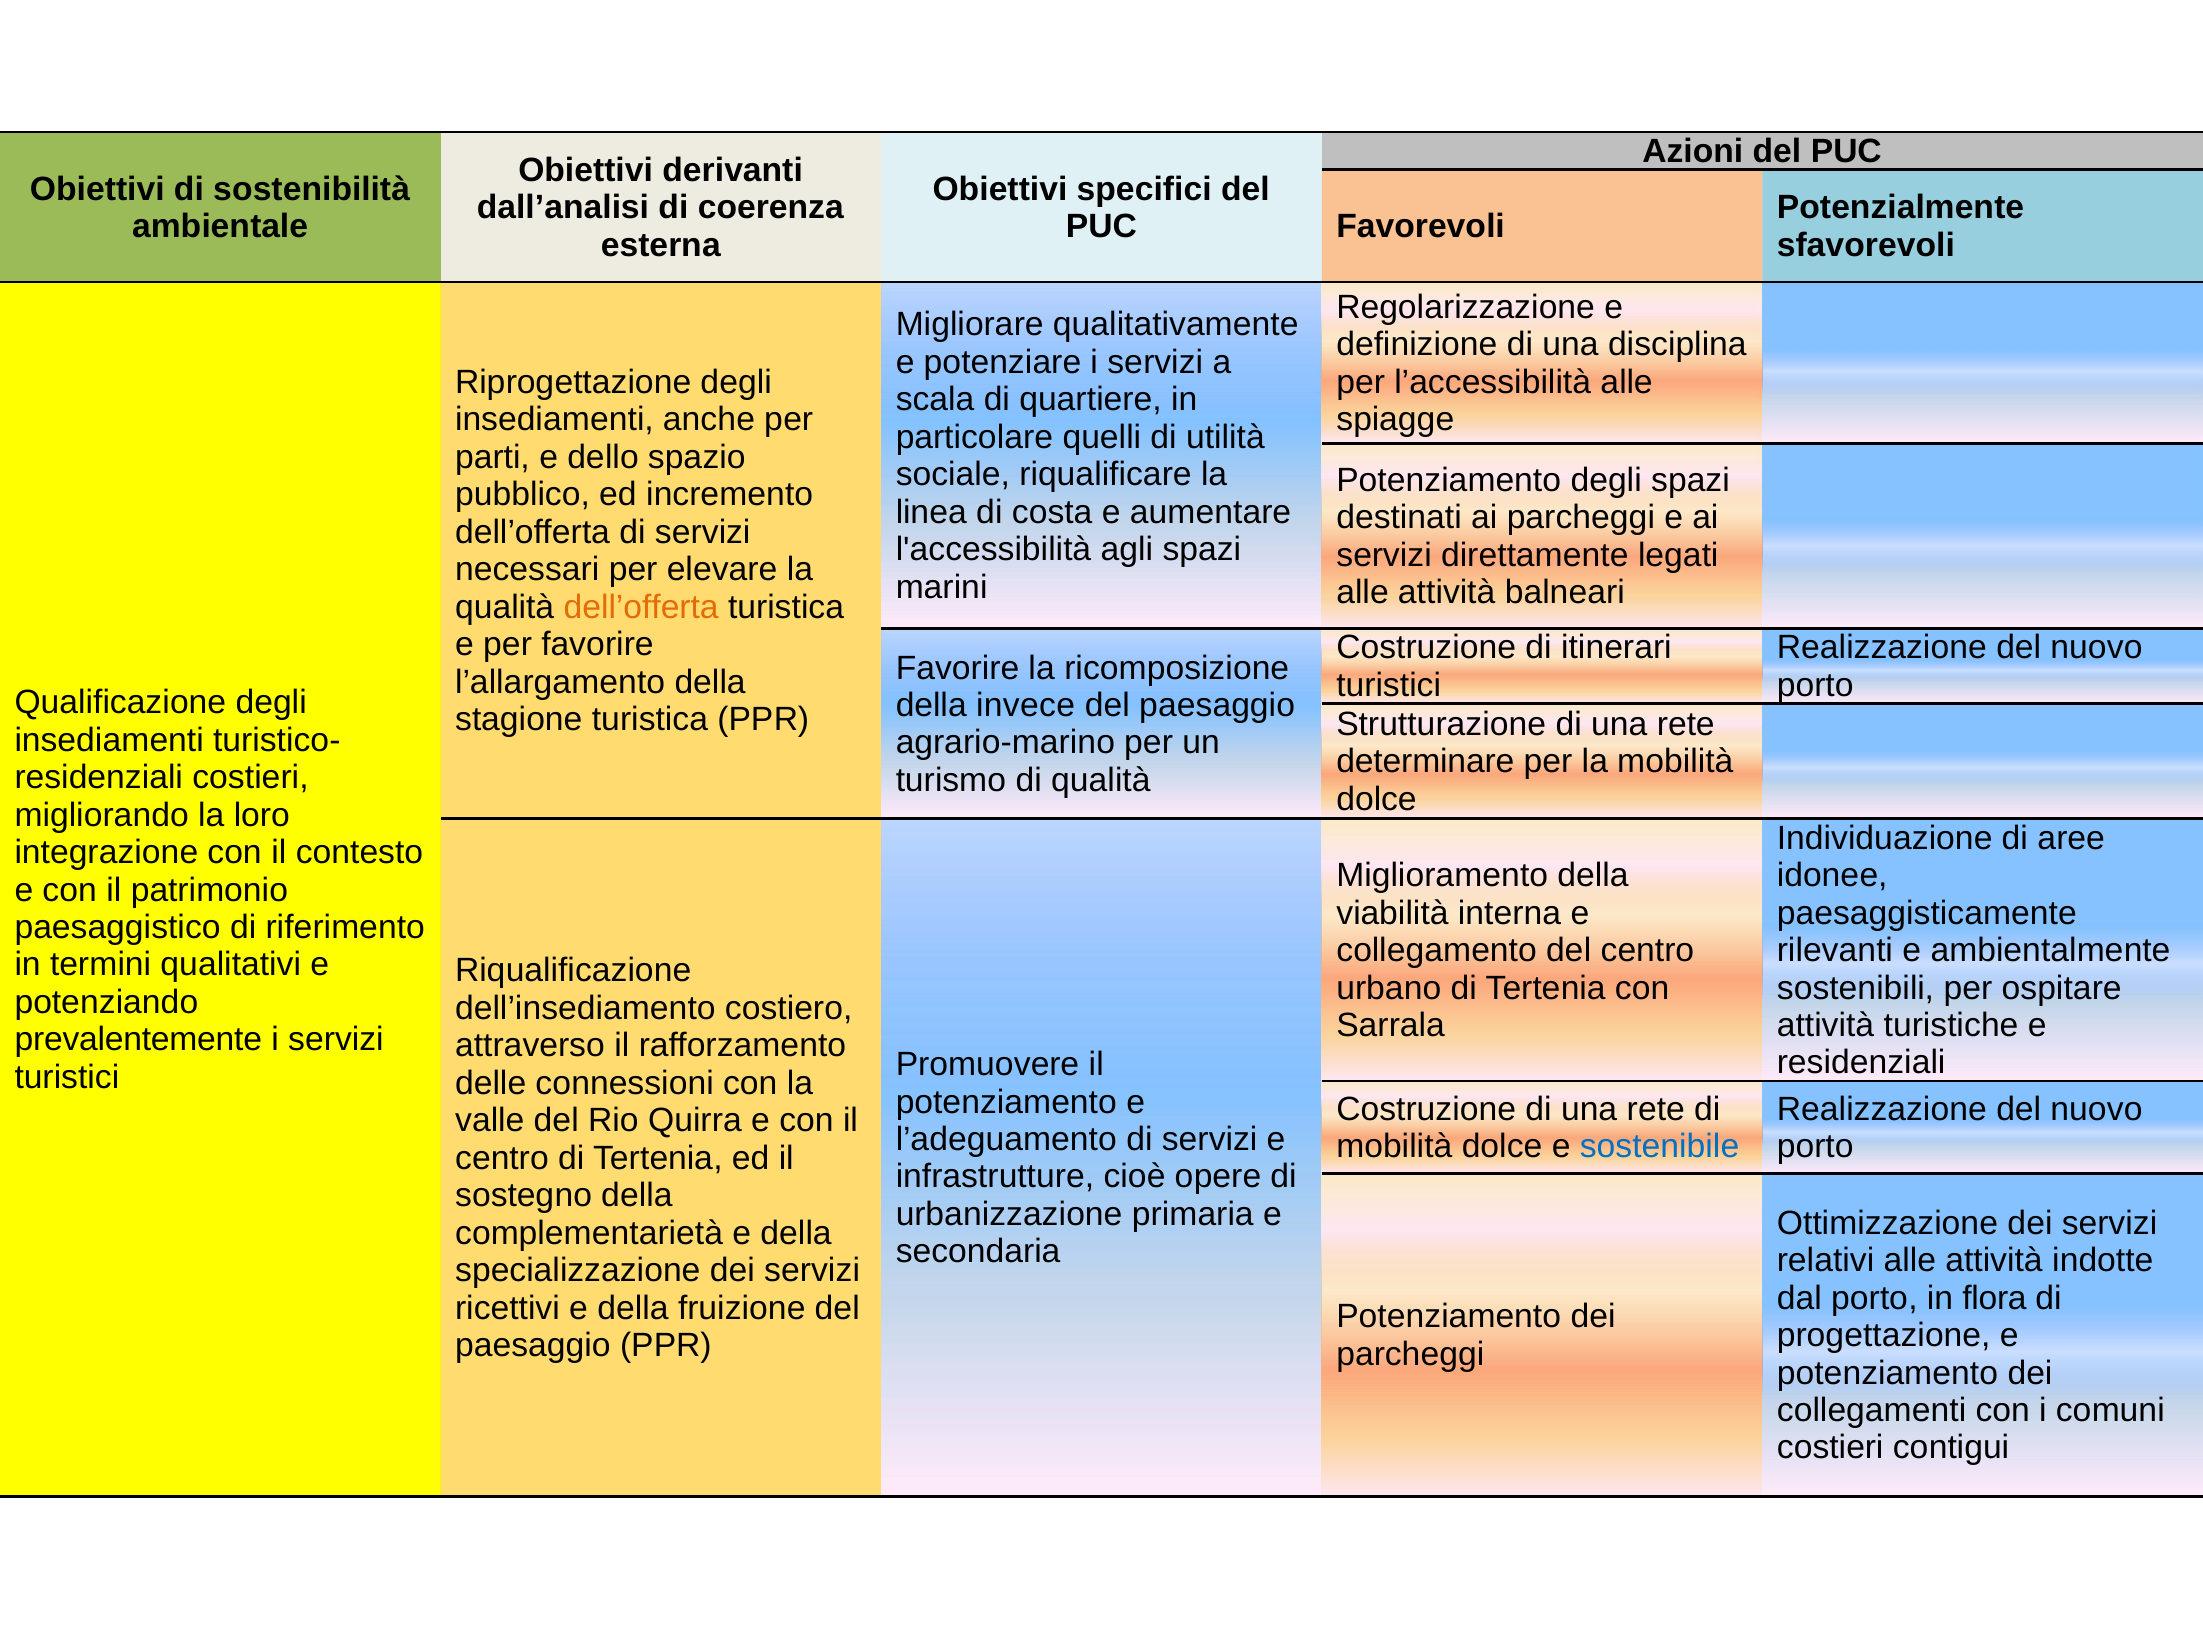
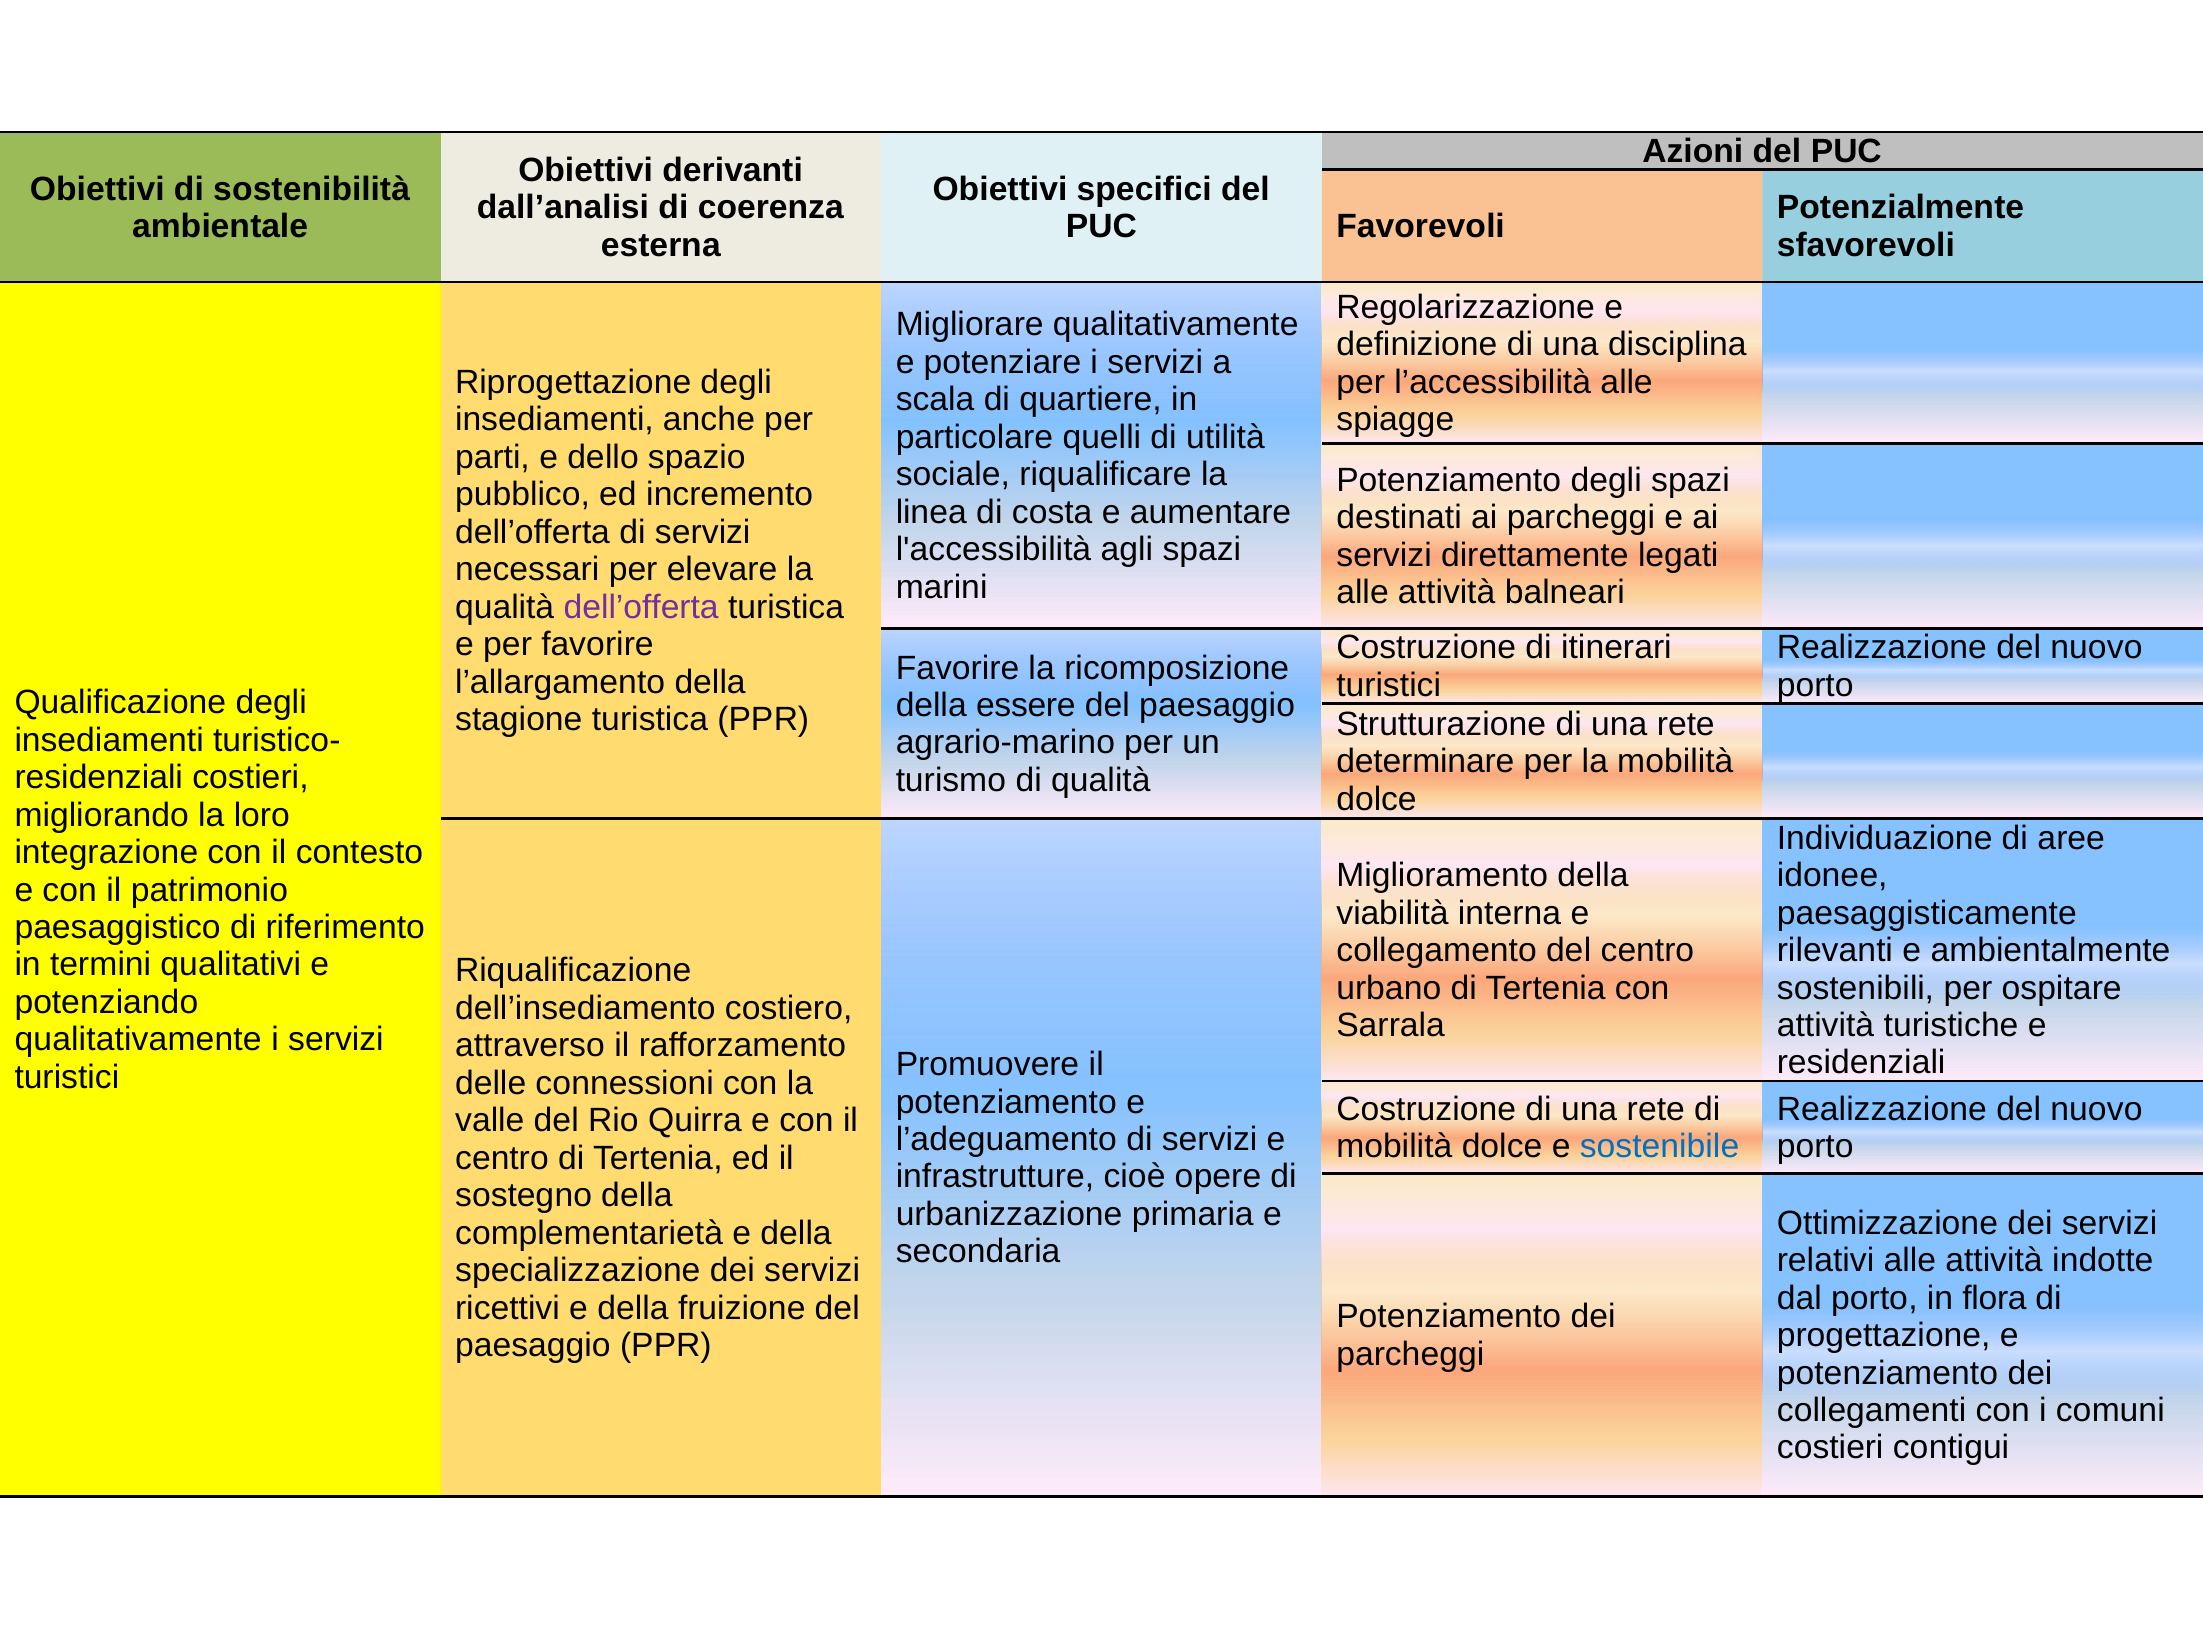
dell’offerta at (641, 607) colour: orange -> purple
invece: invece -> essere
prevalentemente at (138, 1040): prevalentemente -> qualitativamente
